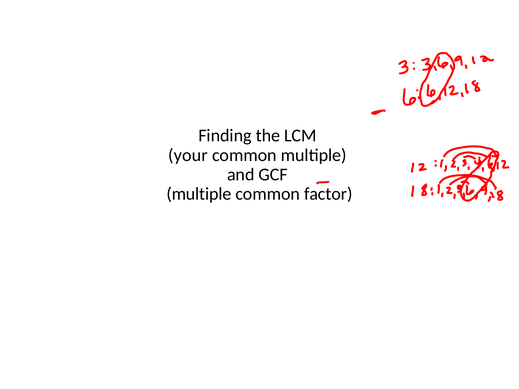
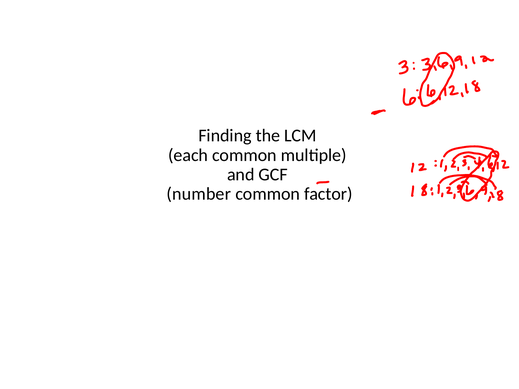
your: your -> each
multiple at (199, 194): multiple -> number
